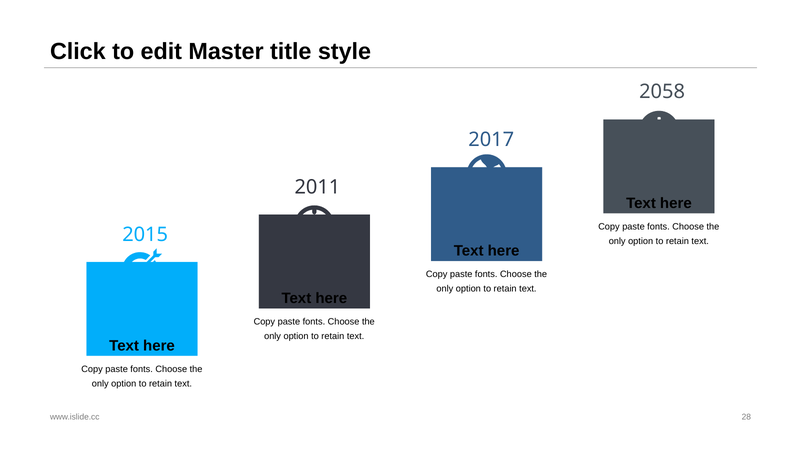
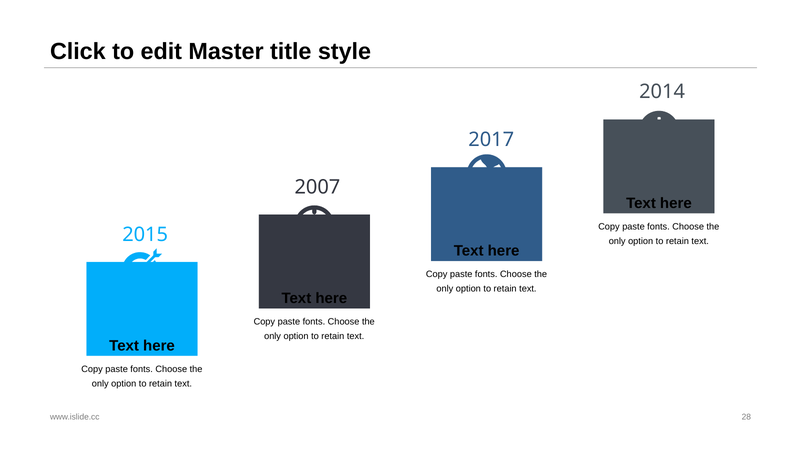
2058: 2058 -> 2014
2011: 2011 -> 2007
